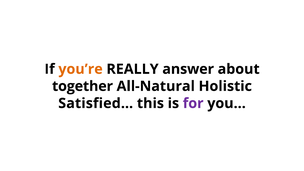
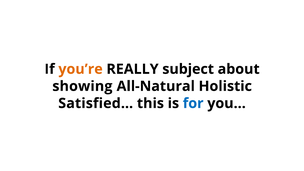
answer: answer -> subject
together: together -> showing
for colour: purple -> blue
